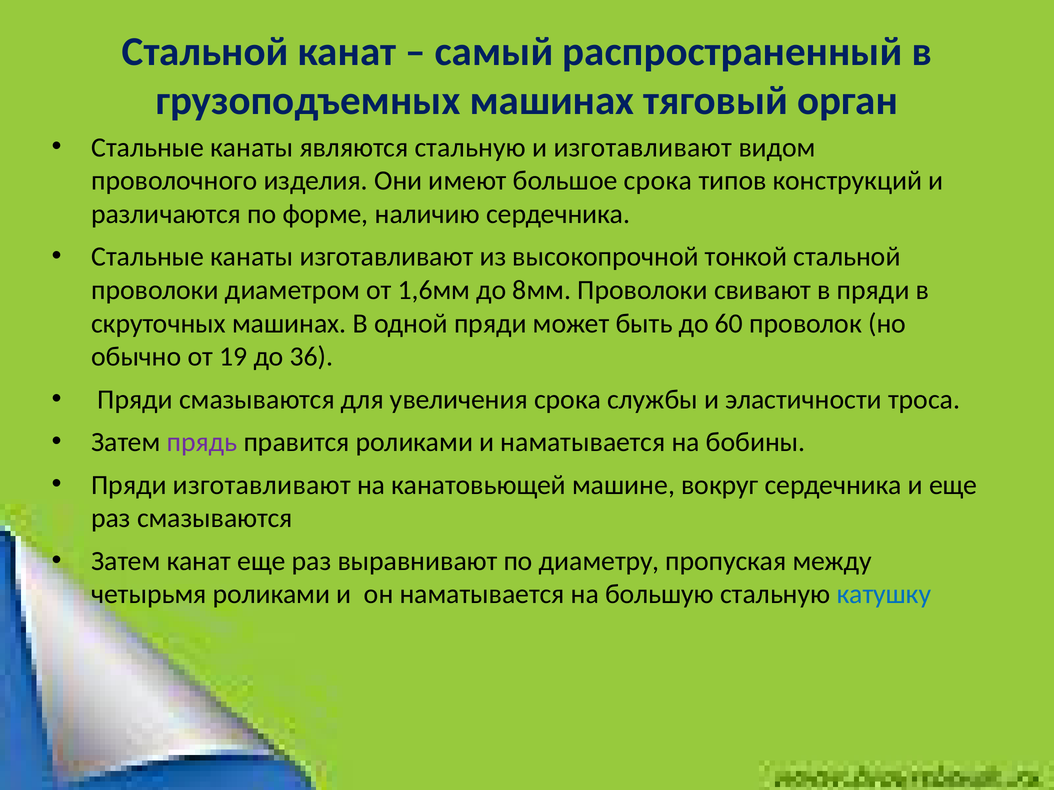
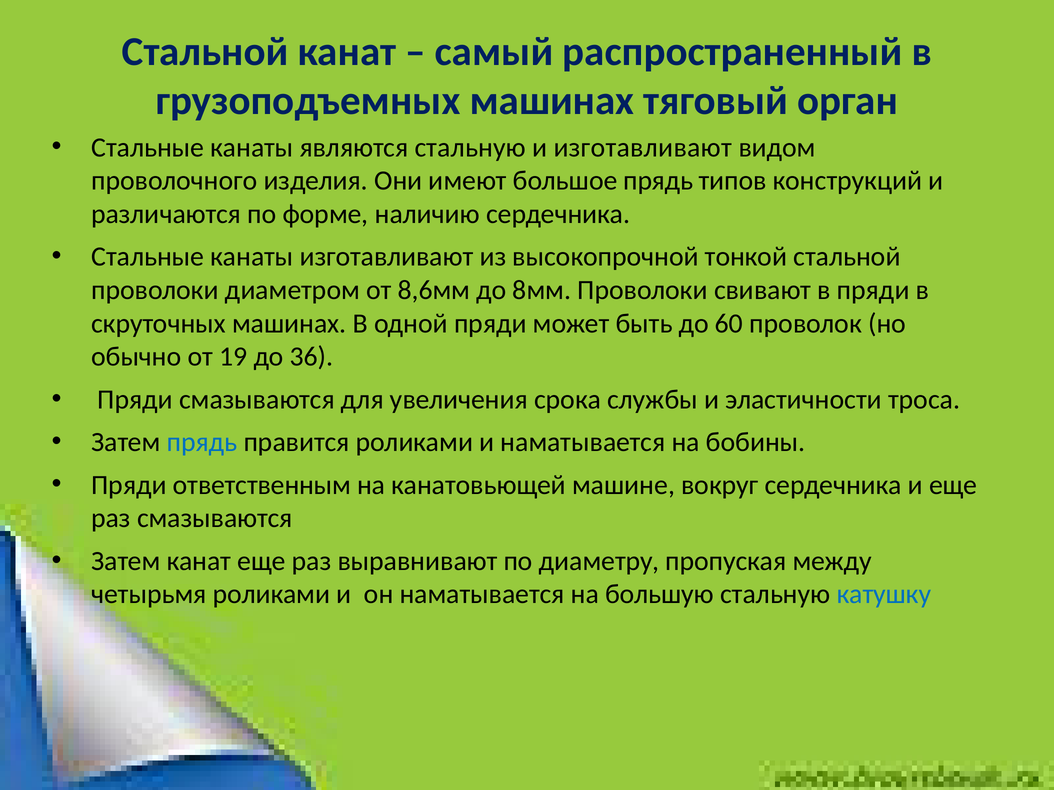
большое срока: срока -> прядь
1,6мм: 1,6мм -> 8,6мм
прядь at (202, 442) colour: purple -> blue
Пряди изготавливают: изготавливают -> ответственным
